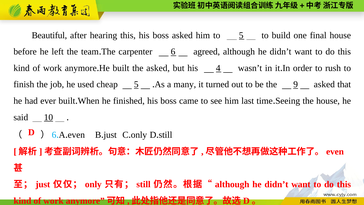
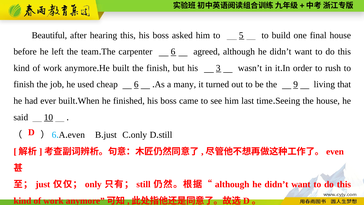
the asked: asked -> finish
4: 4 -> 3
cheap 5: 5 -> 6
9 asked: asked -> living
